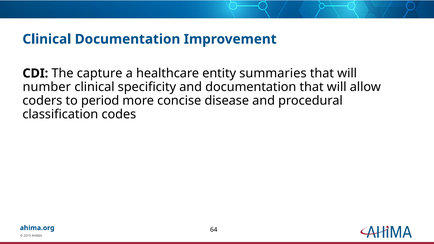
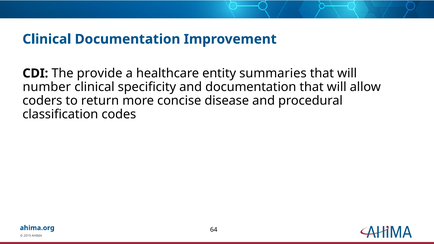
capture: capture -> provide
period: period -> return
